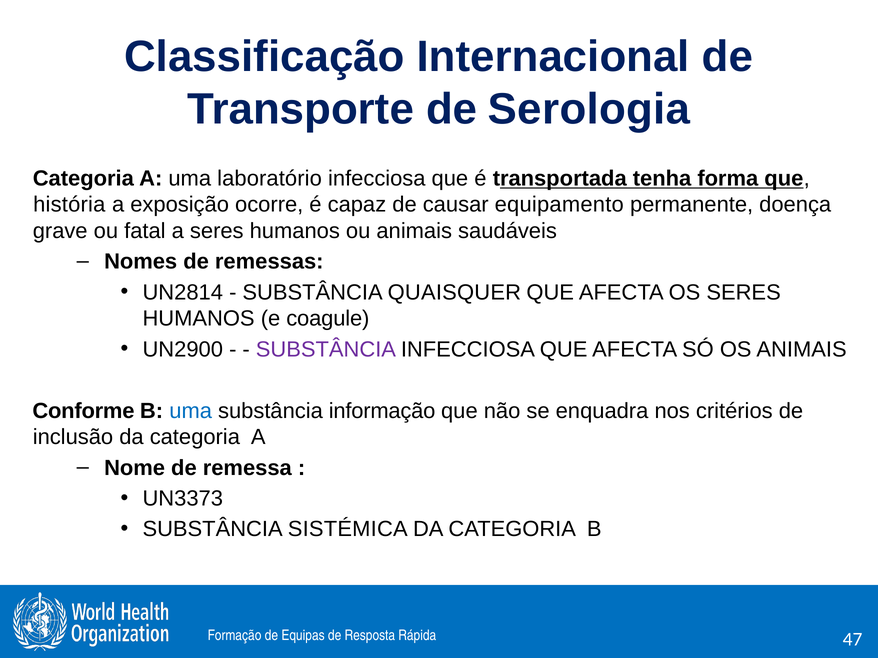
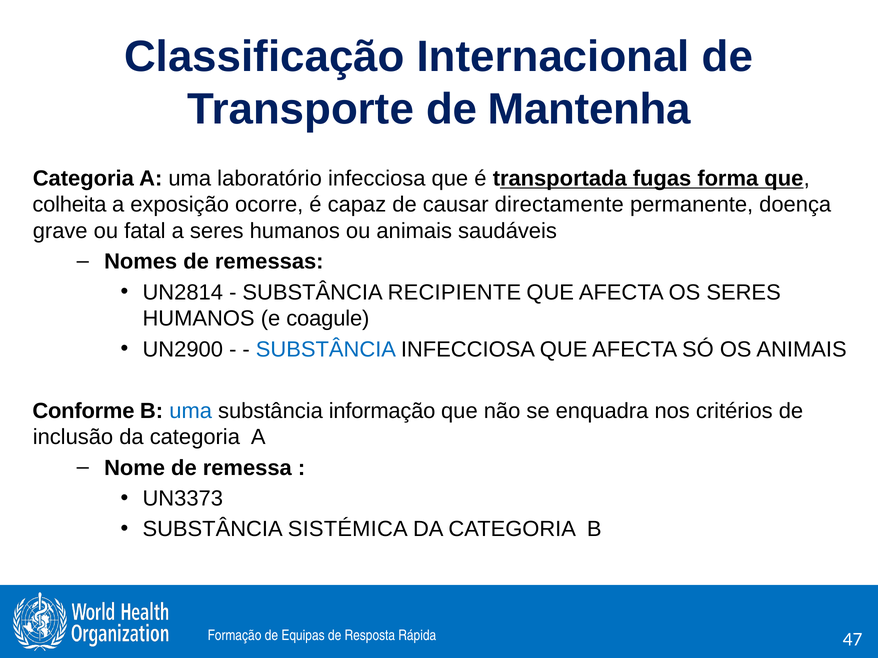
Serologia: Serologia -> Mantenha
tenha: tenha -> fugas
história: história -> colheita
equipamento: equipamento -> directamente
QUAISQUER: QUAISQUER -> RECIPIENTE
SUBSTÂNCIA at (326, 350) colour: purple -> blue
